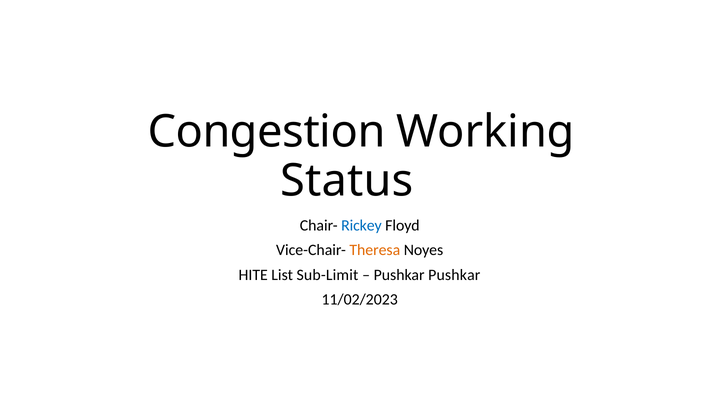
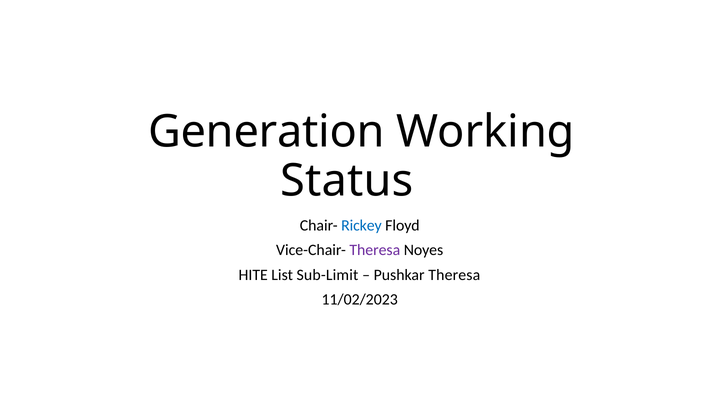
Congestion: Congestion -> Generation
Theresa at (375, 250) colour: orange -> purple
Pushkar Pushkar: Pushkar -> Theresa
